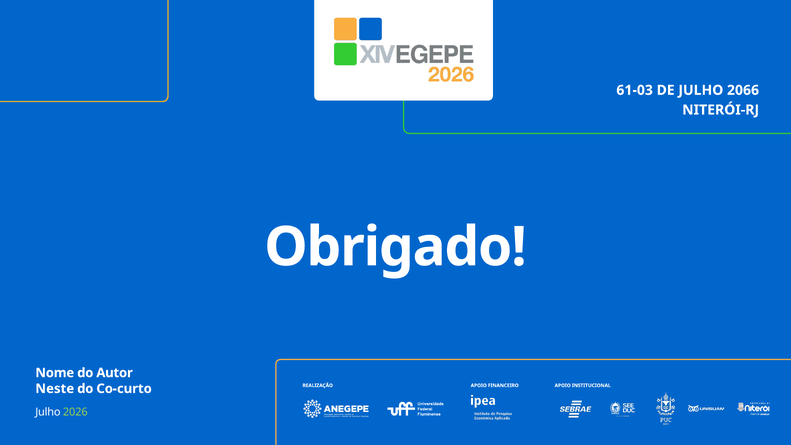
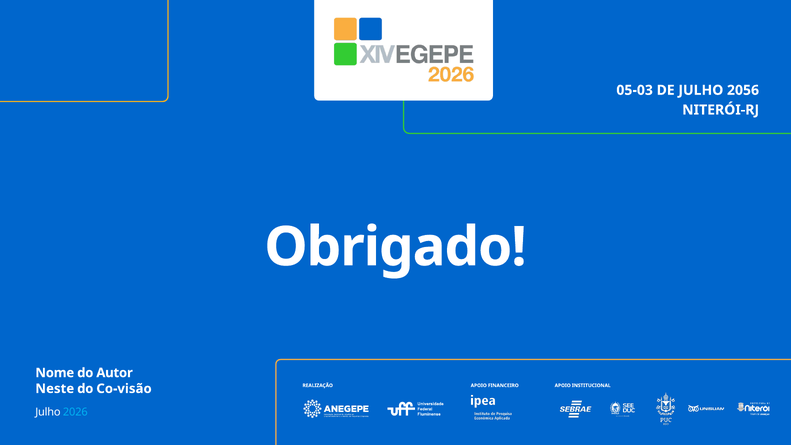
61-03: 61-03 -> 05-03
2066: 2066 -> 2056
Co-curto: Co-curto -> Co-visão
2026 colour: light green -> light blue
